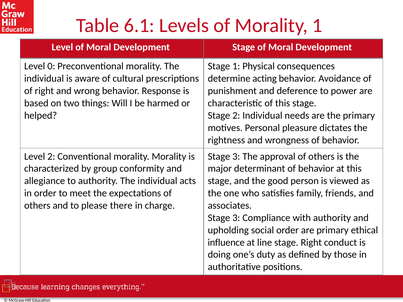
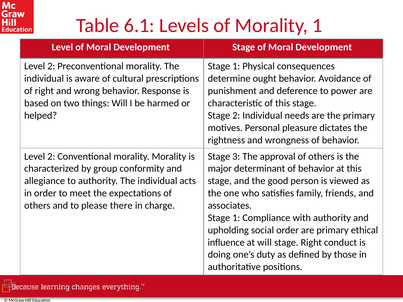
0 at (51, 66): 0 -> 2
acting: acting -> ought
3 at (236, 218): 3 -> 1
at line: line -> will
